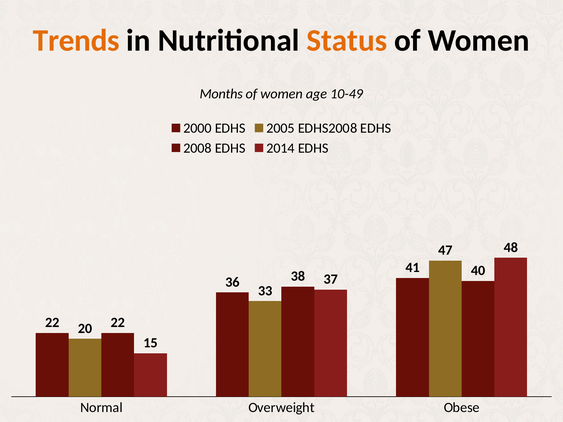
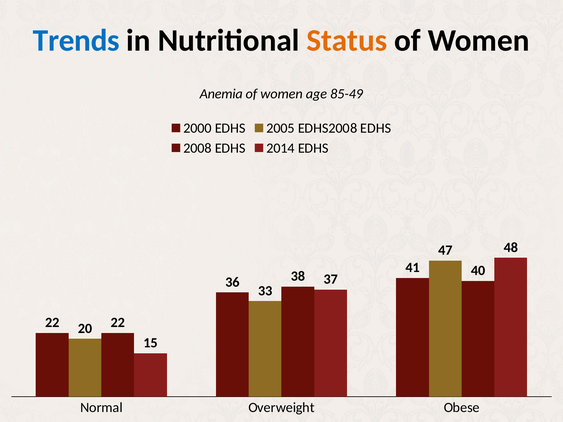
Trends colour: orange -> blue
Months: Months -> Anemia
10-49: 10-49 -> 85-49
